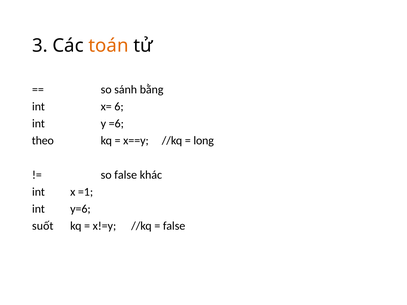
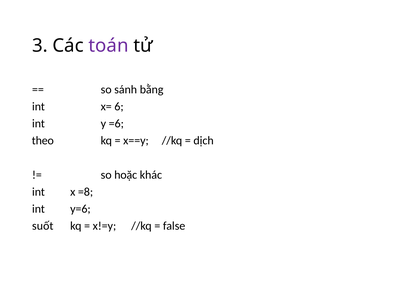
toán colour: orange -> purple
long: long -> dịch
so false: false -> hoặc
=1: =1 -> =8
